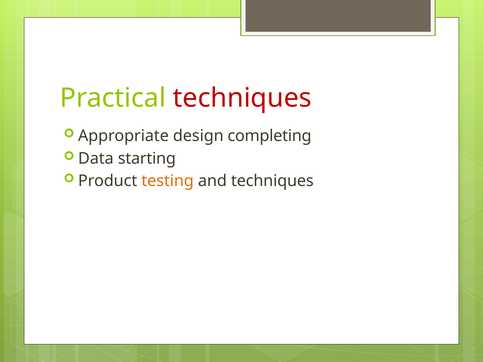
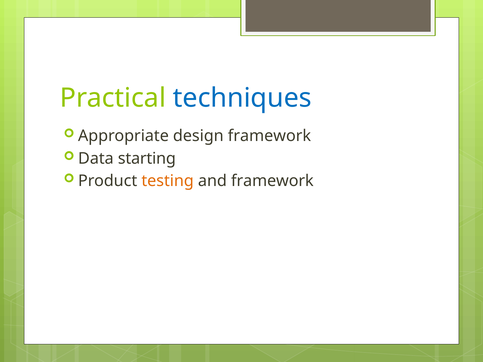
techniques at (242, 98) colour: red -> blue
design completing: completing -> framework
and techniques: techniques -> framework
